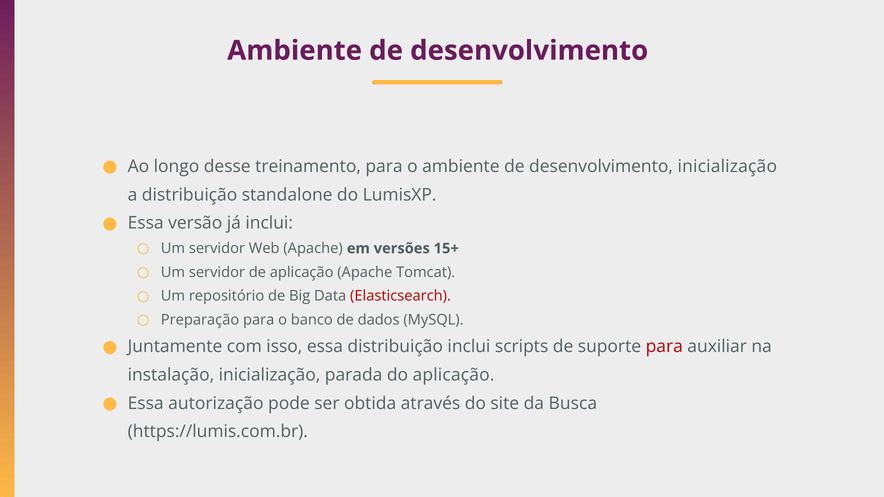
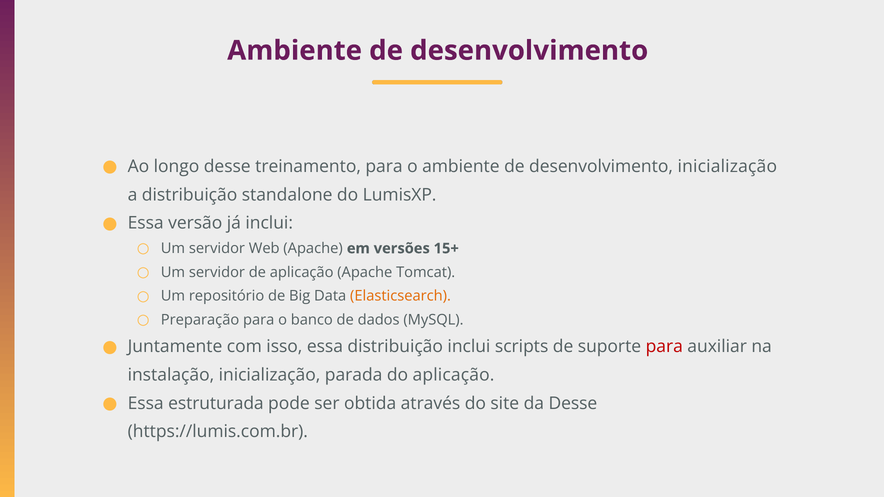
Elasticsearch colour: red -> orange
autorização: autorização -> estruturada
da Busca: Busca -> Desse
